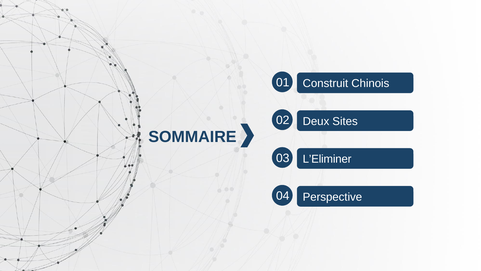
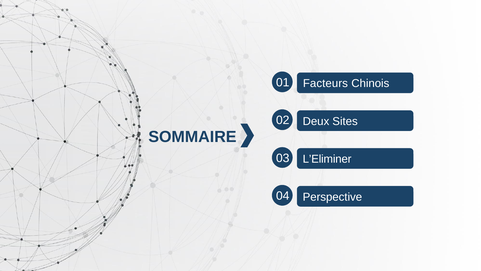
Construit: Construit -> Facteurs
